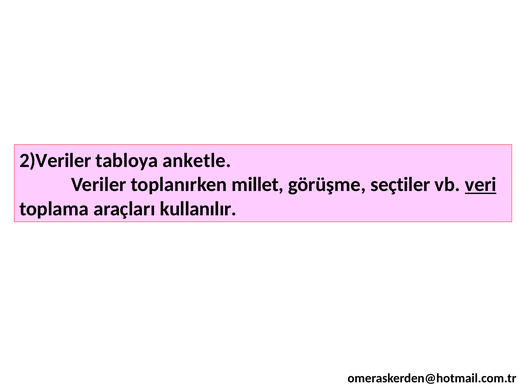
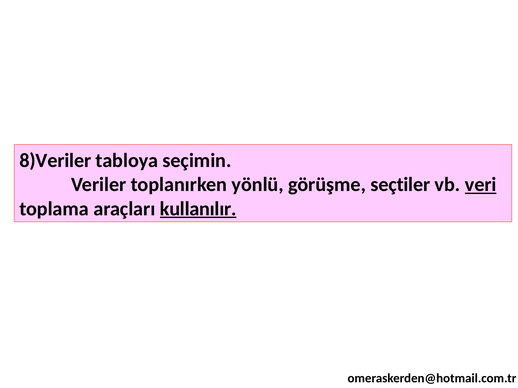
2)Veriler: 2)Veriler -> 8)Veriler
anketle: anketle -> seçimin
millet: millet -> yönlü
kullanılır underline: none -> present
